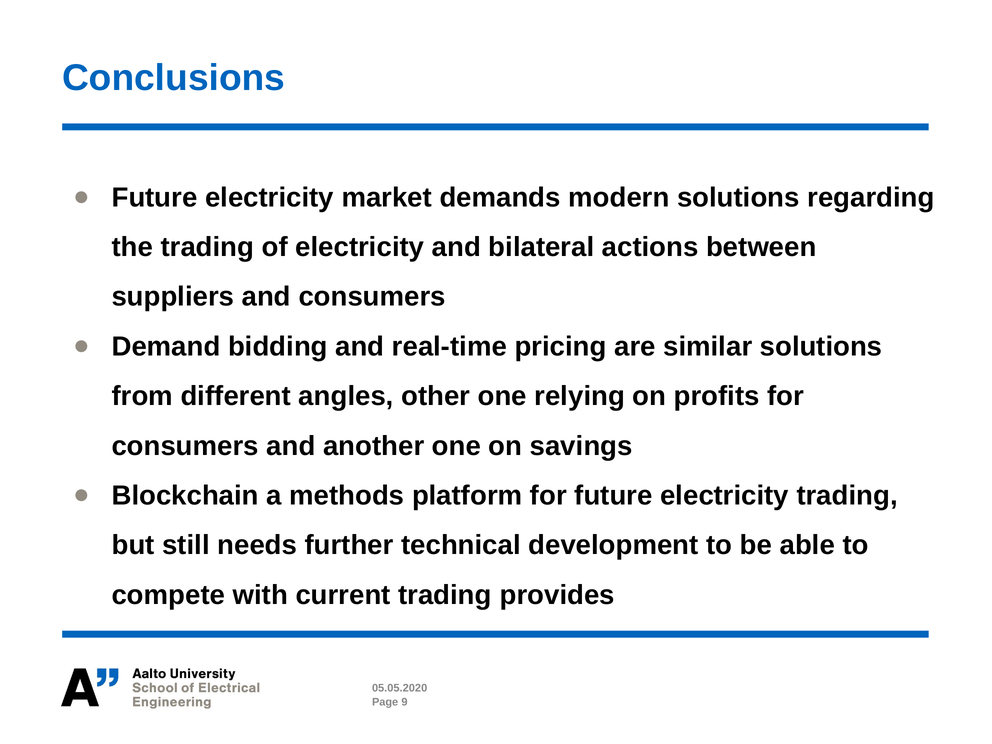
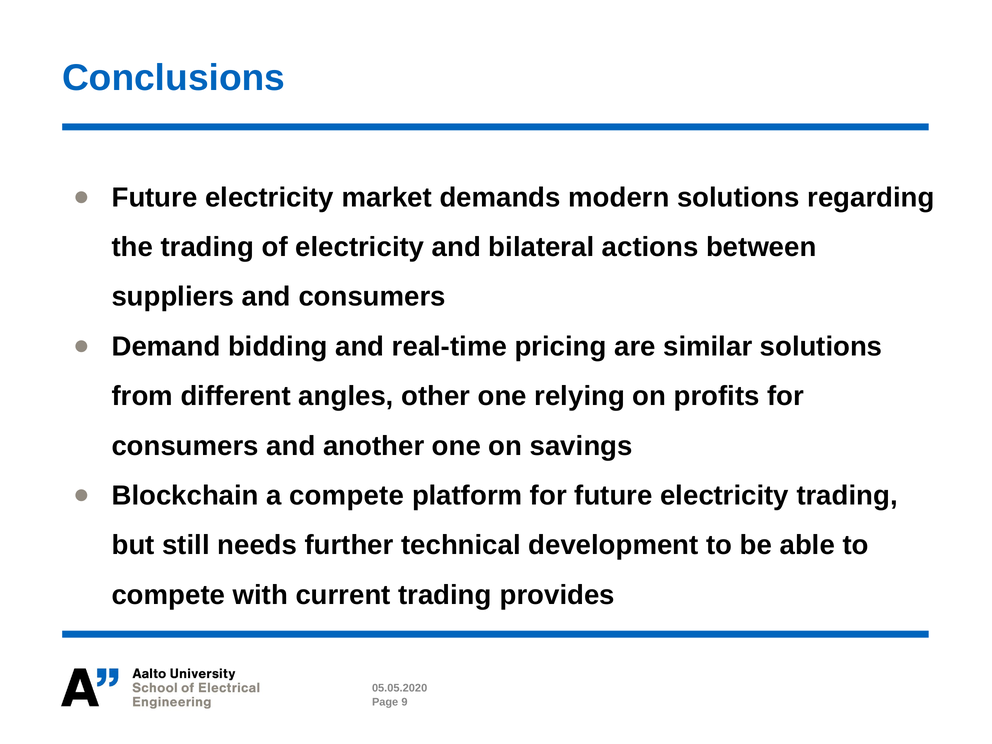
a methods: methods -> compete
